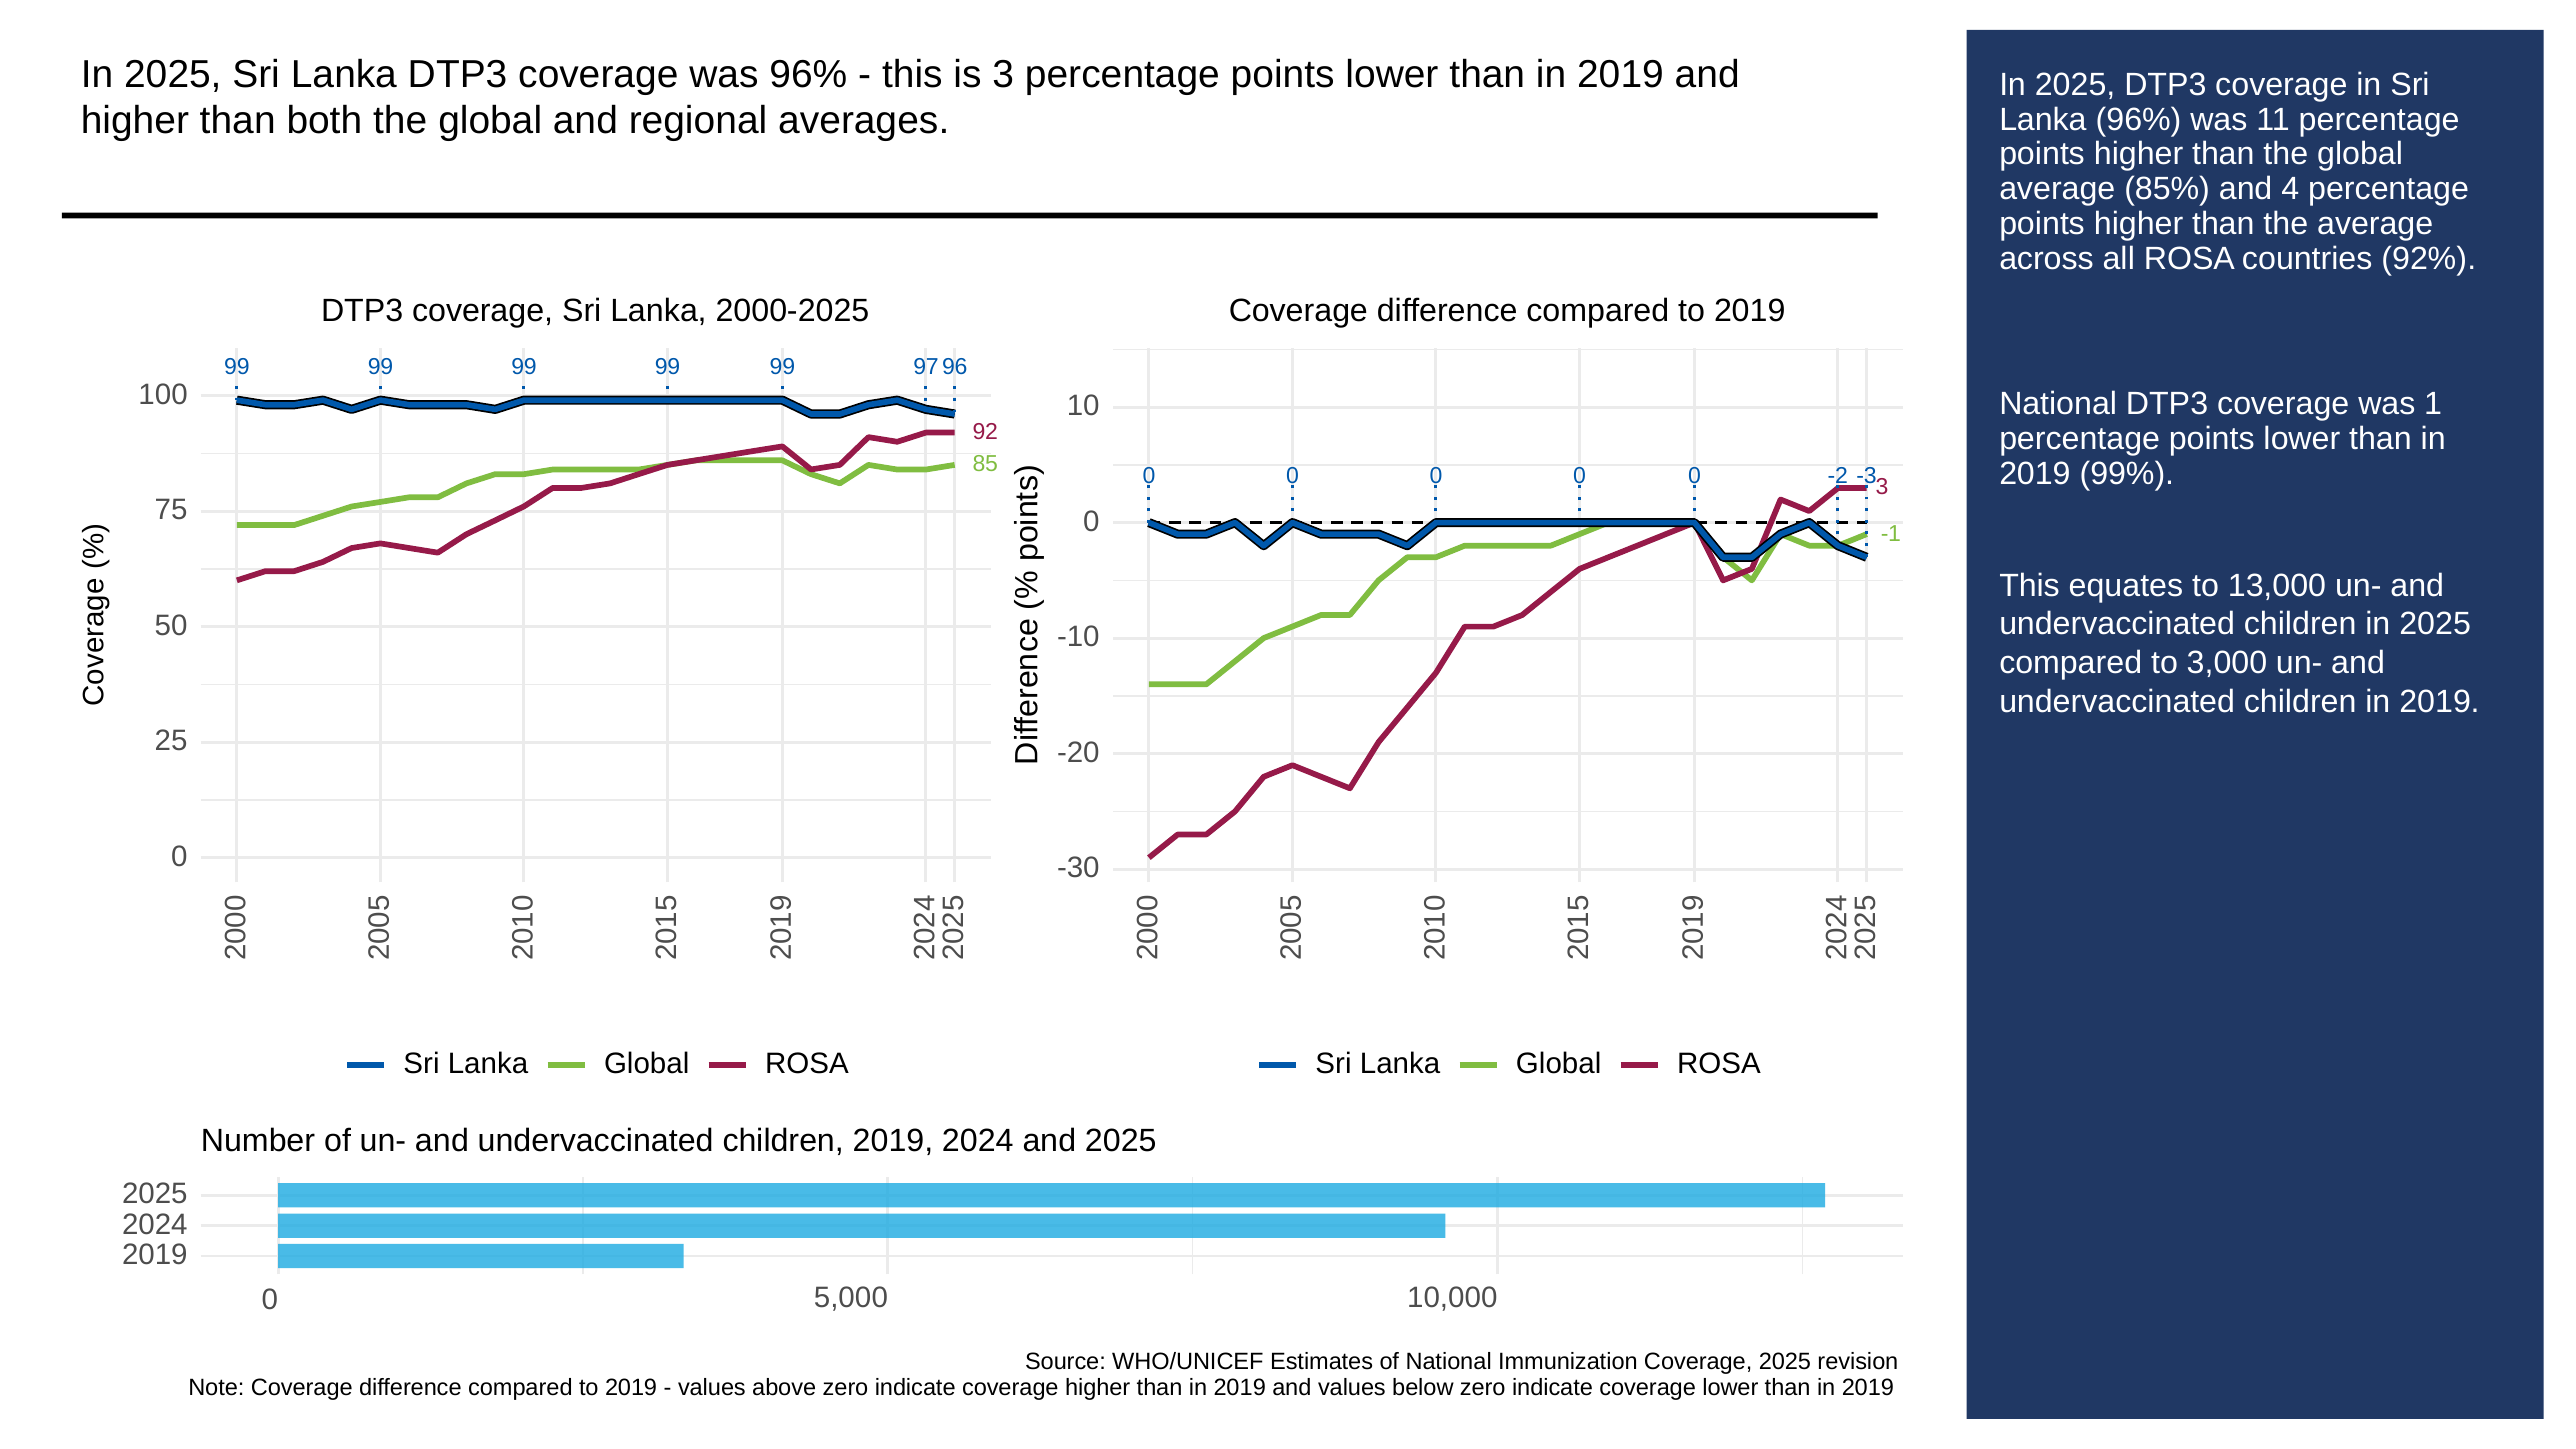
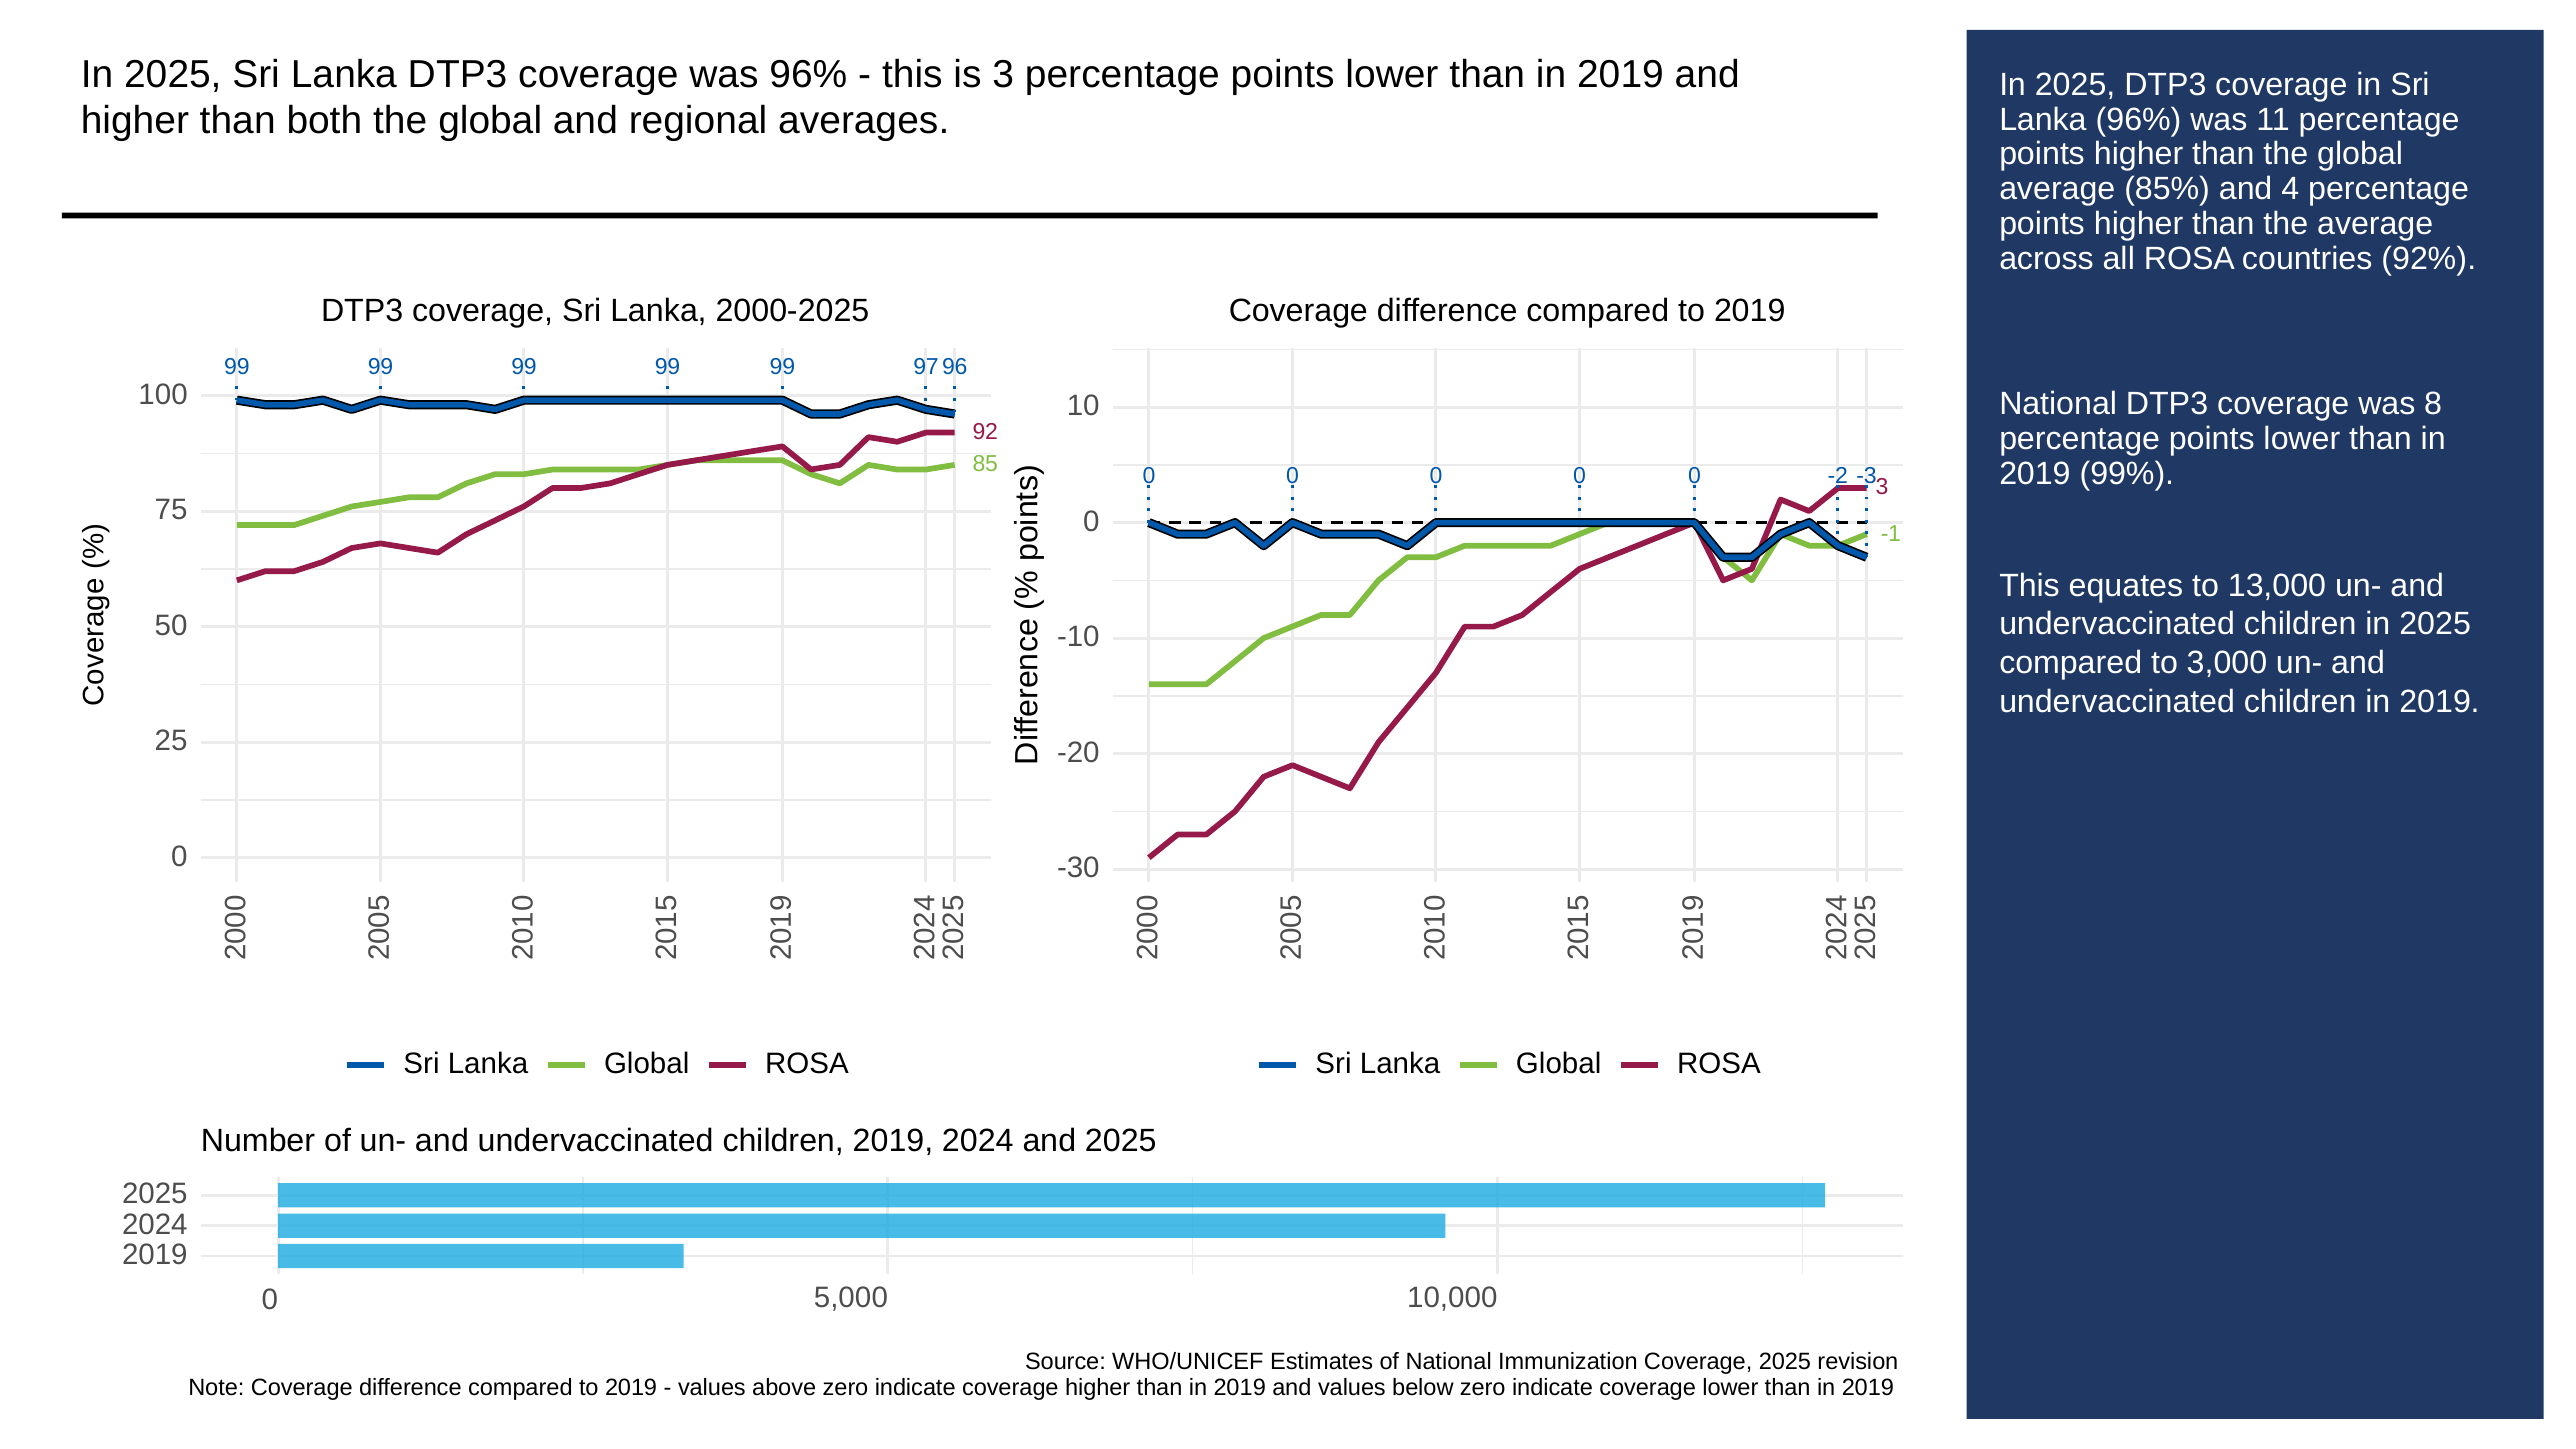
was 1: 1 -> 8
